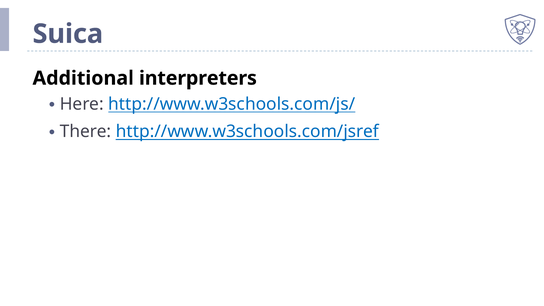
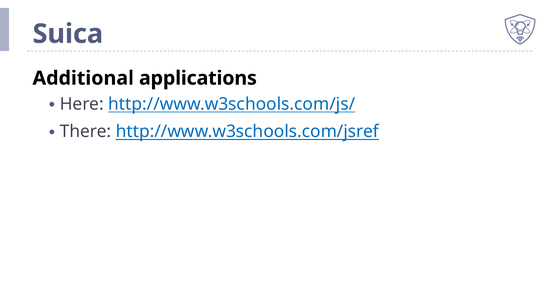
interpreters: interpreters -> applications
